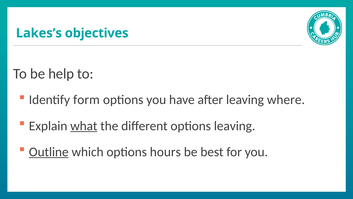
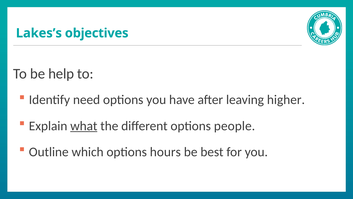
form: form -> need
where: where -> higher
options leaving: leaving -> people
Outline underline: present -> none
